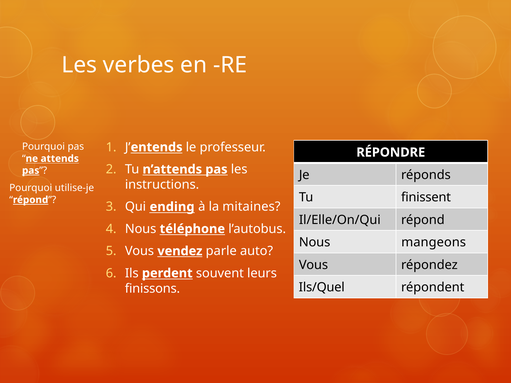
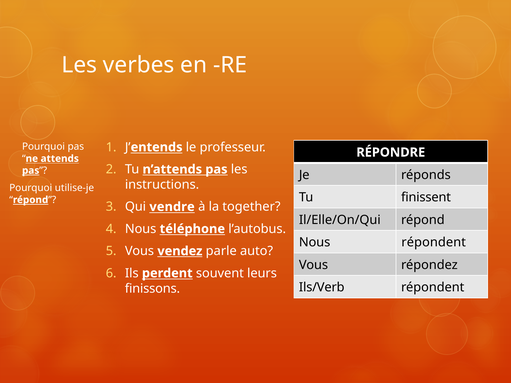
ending: ending -> vendre
mitaines: mitaines -> together
Nous mangeons: mangeons -> répondent
Ils/Quel: Ils/Quel -> Ils/Verb
